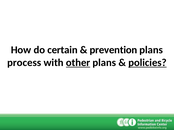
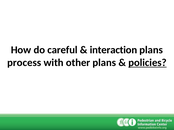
certain: certain -> careful
prevention: prevention -> interaction
other underline: present -> none
